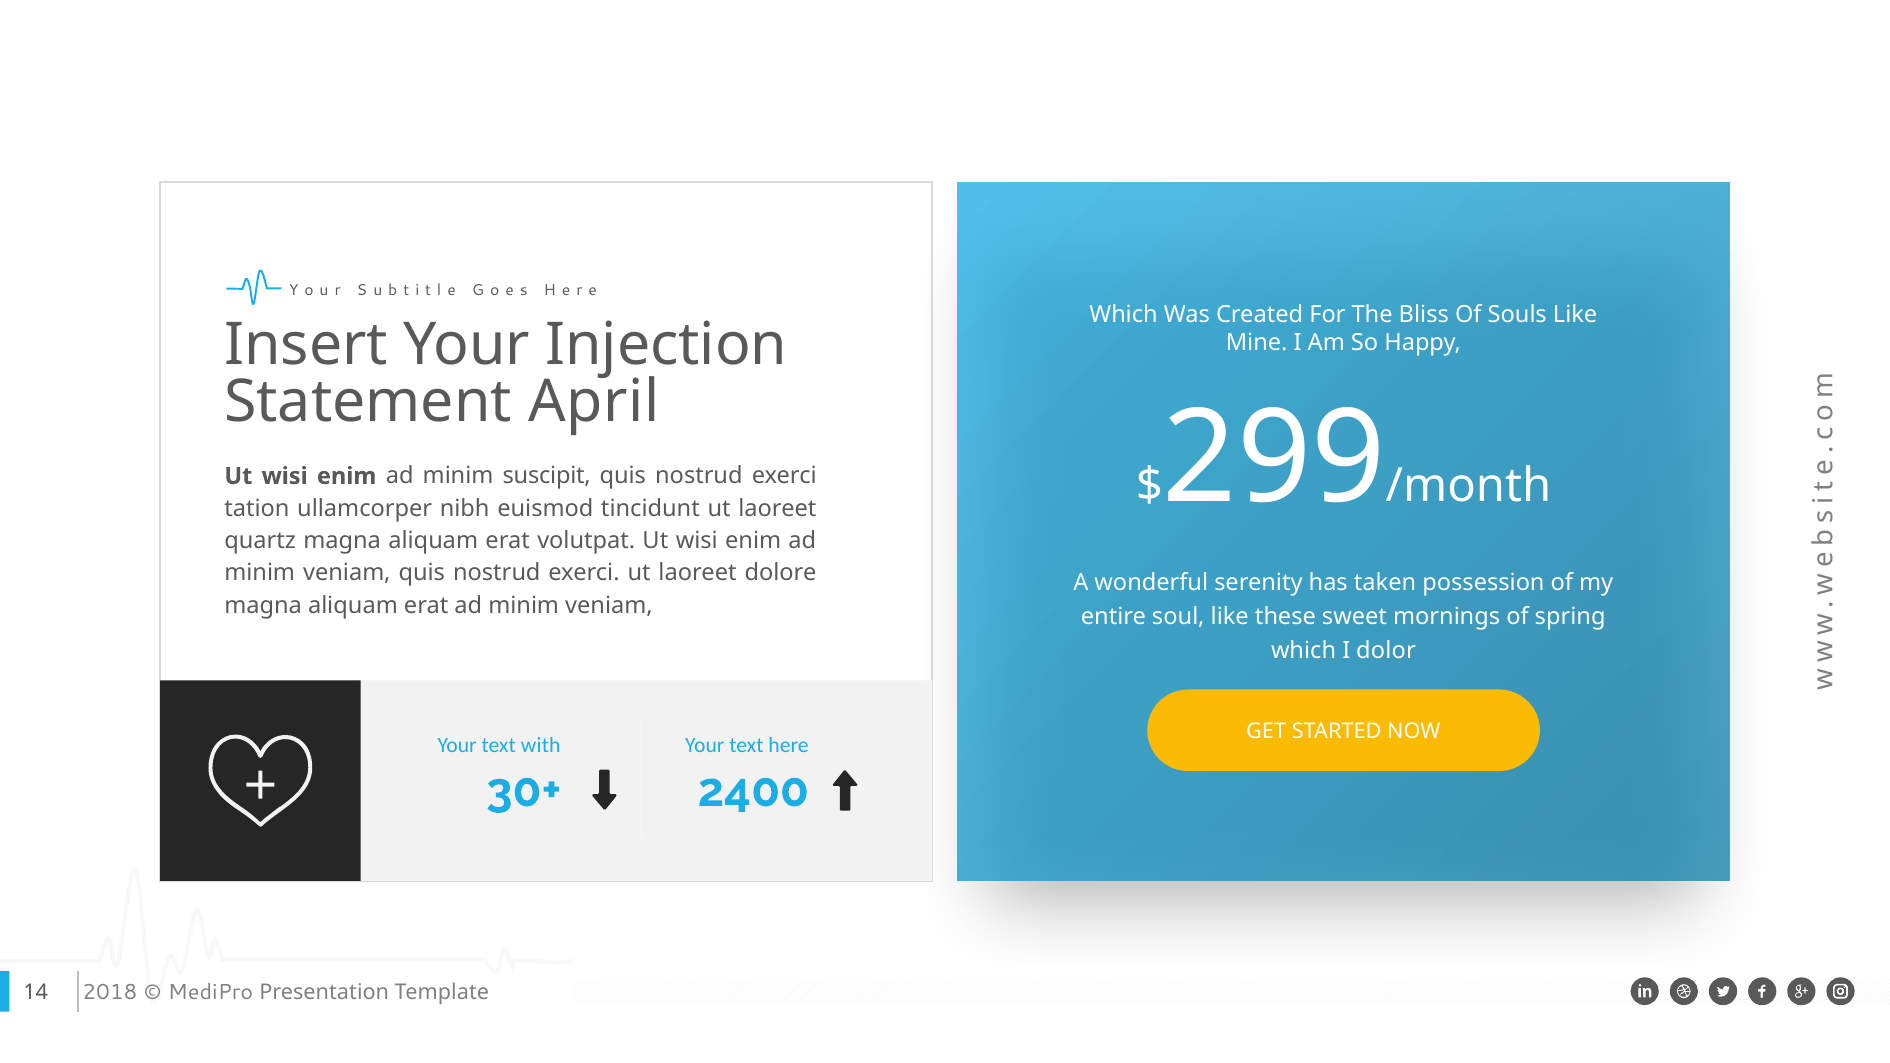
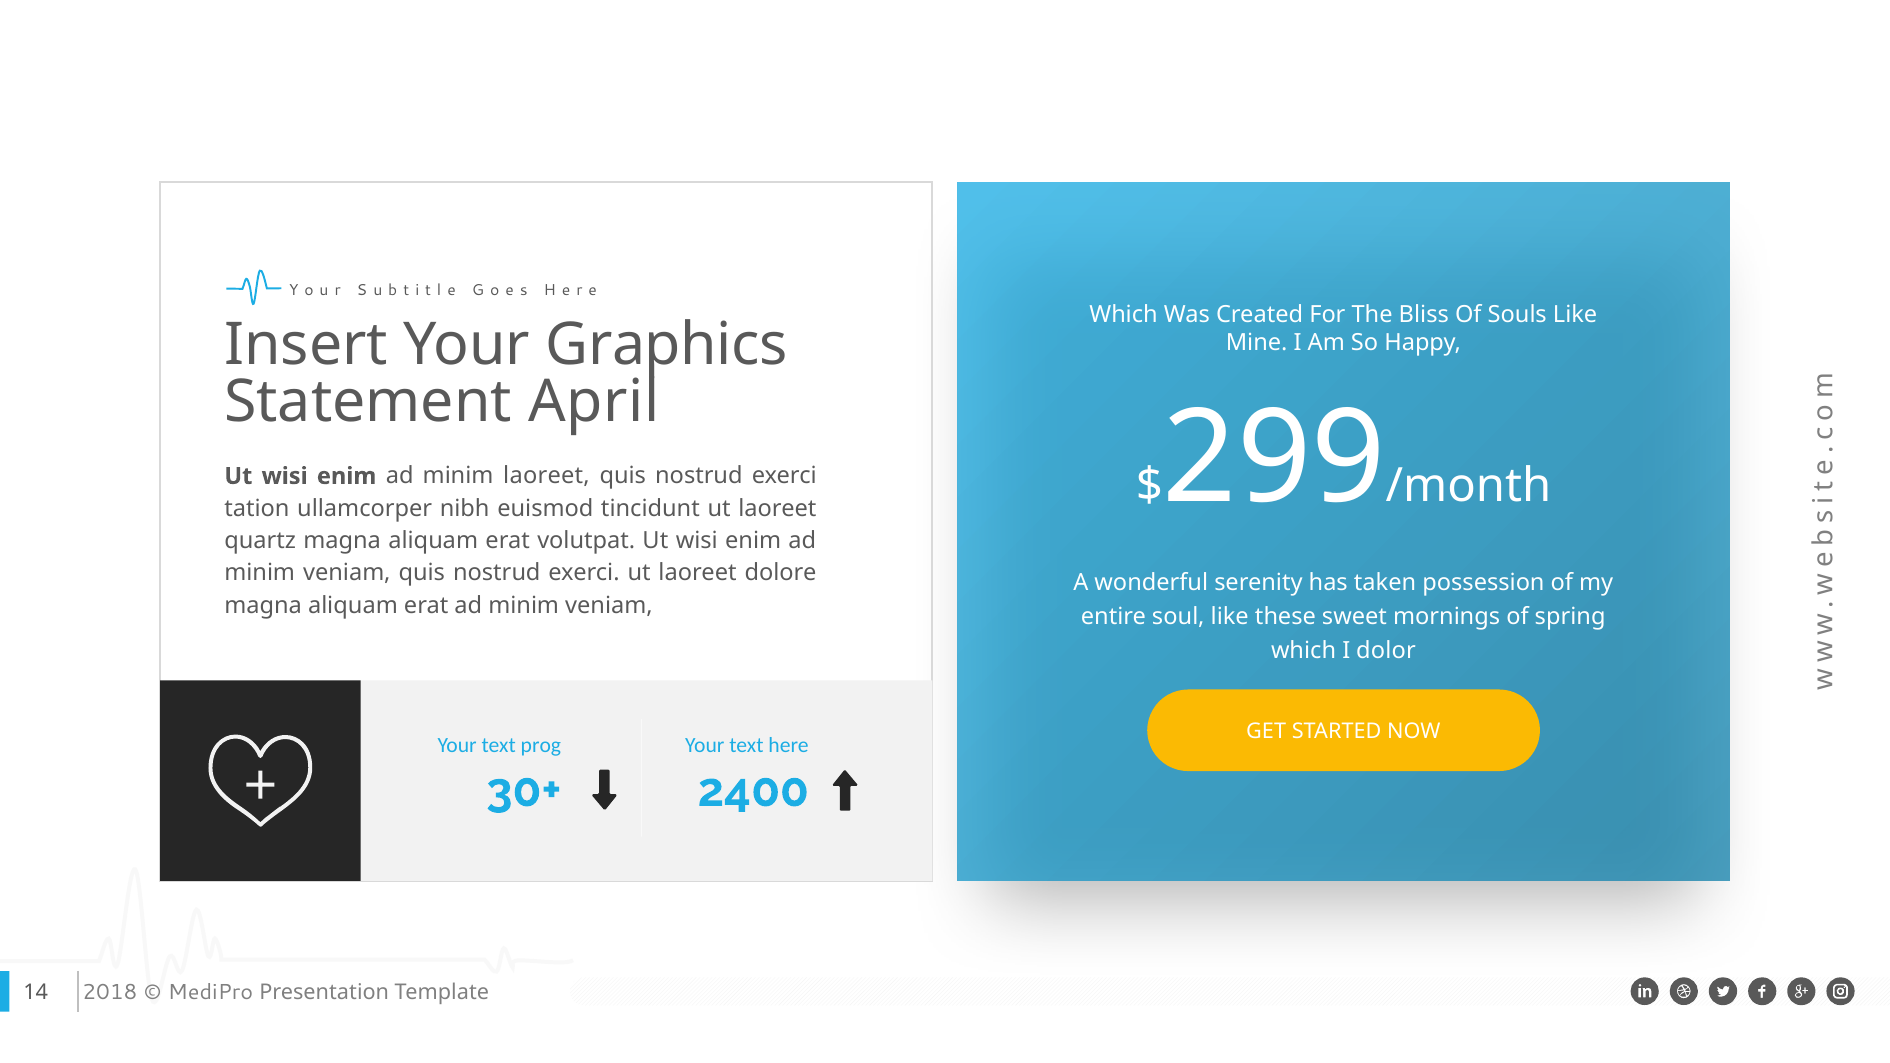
Injection: Injection -> Graphics
minim suscipit: suscipit -> laoreet
with: with -> prog
